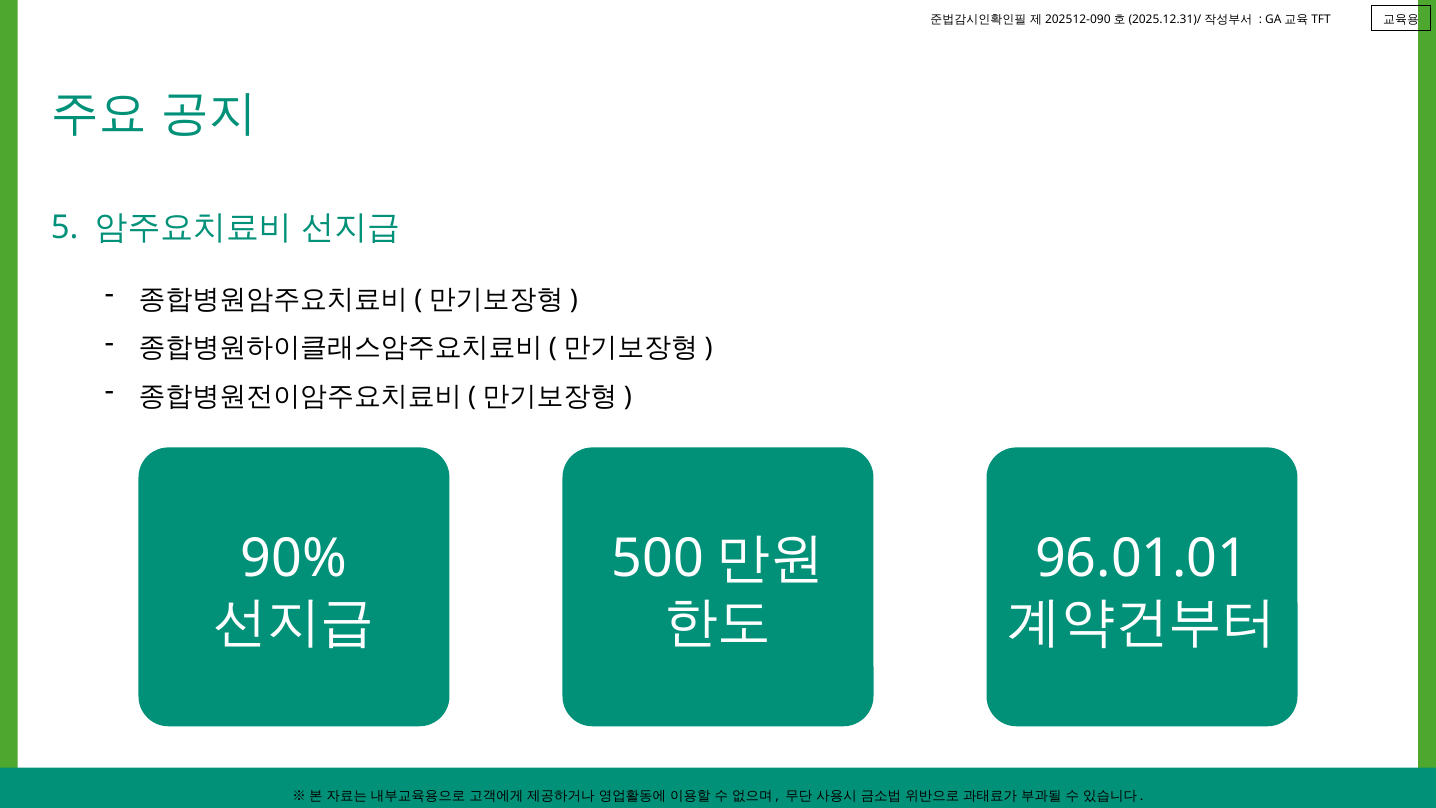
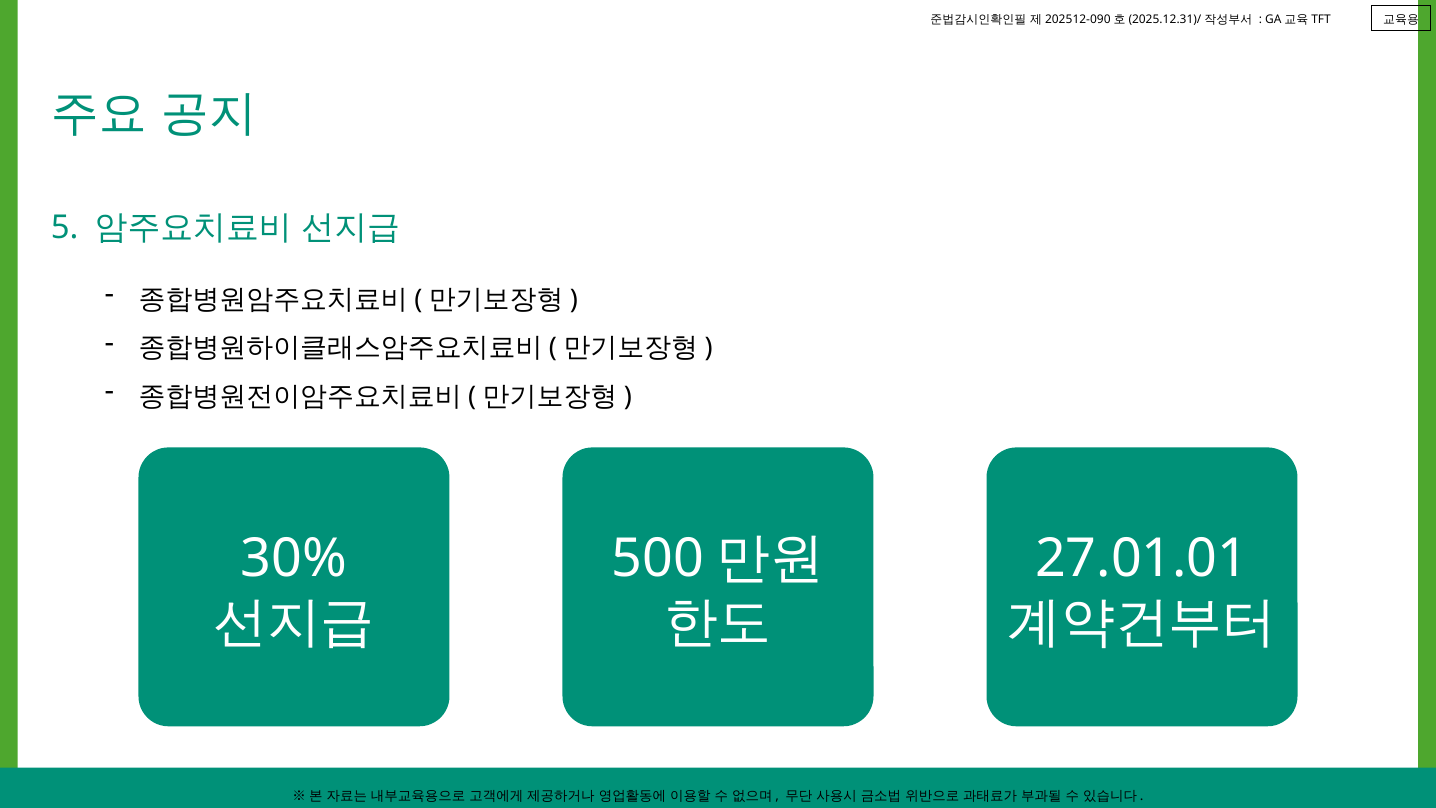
90%: 90% -> 30%
96.01.01: 96.01.01 -> 27.01.01
